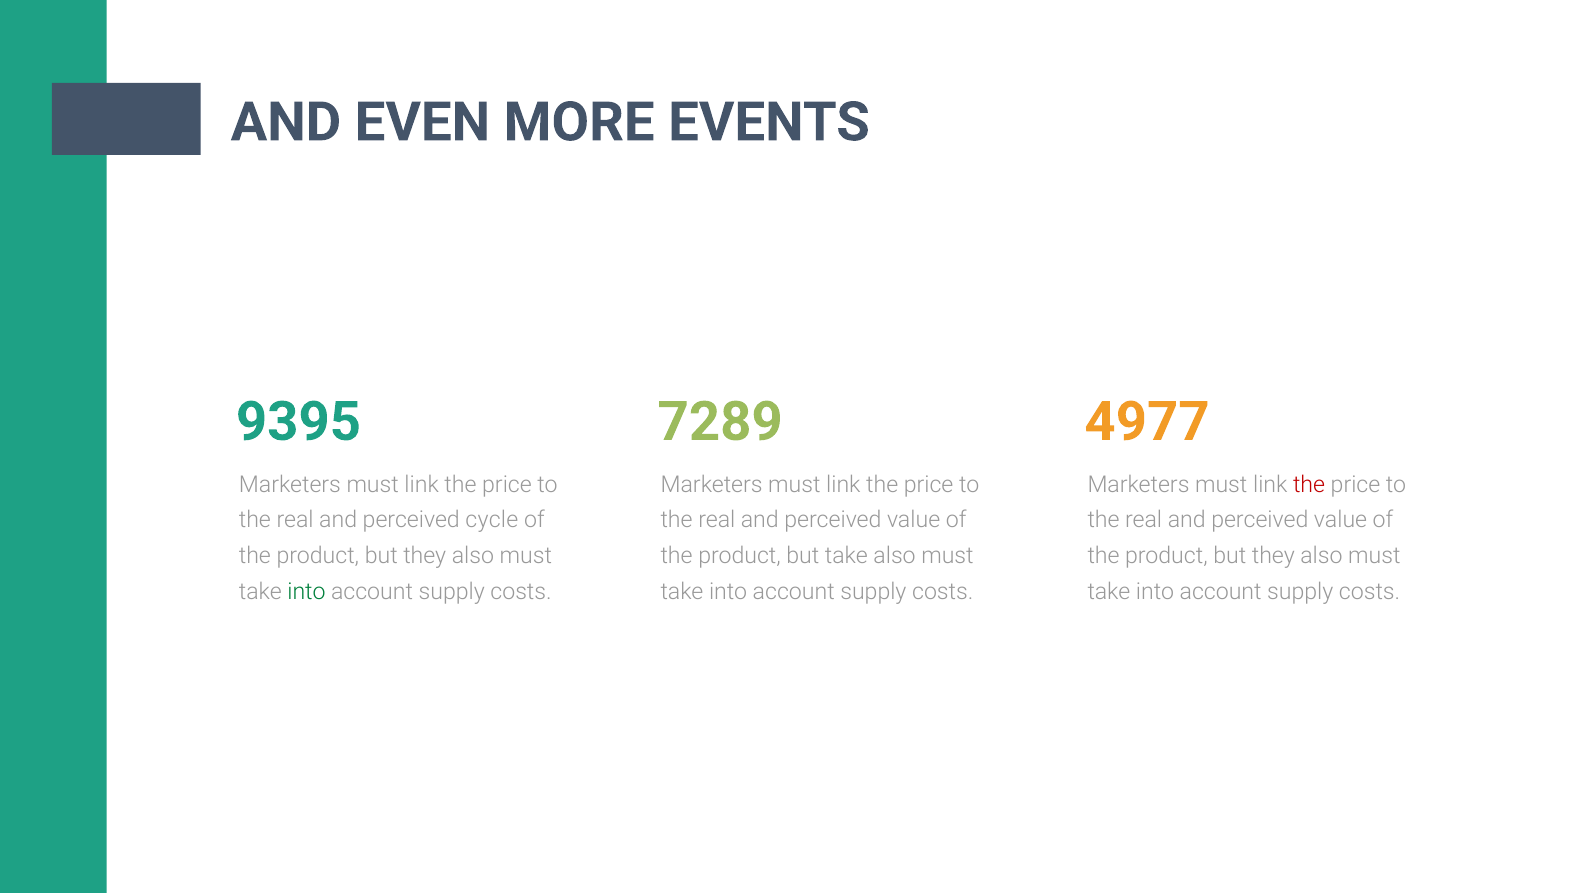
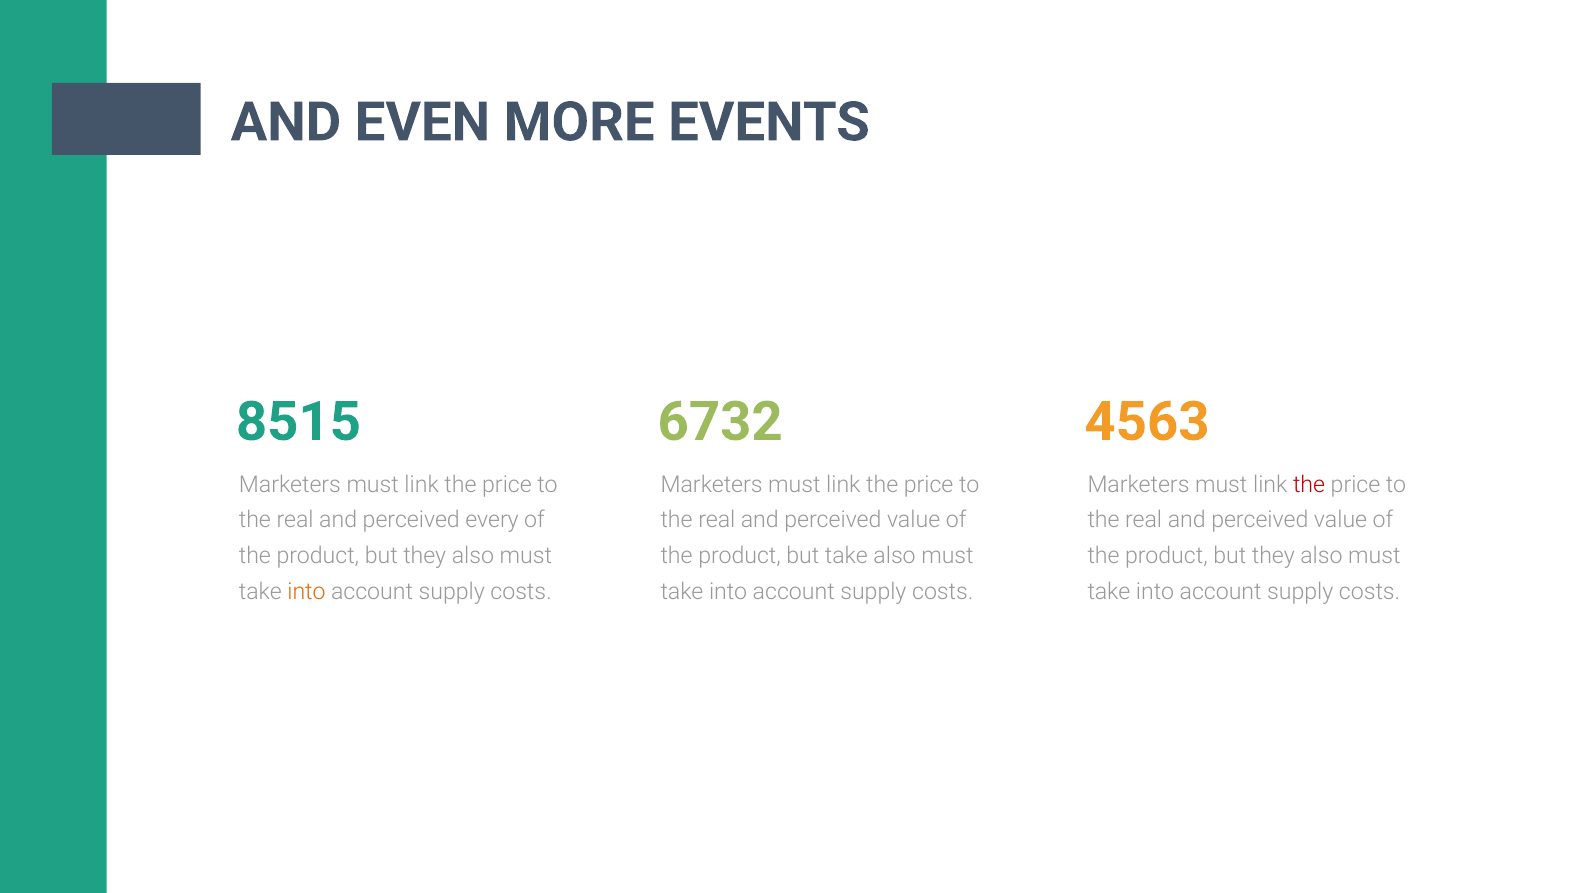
9395: 9395 -> 8515
7289: 7289 -> 6732
4977: 4977 -> 4563
cycle: cycle -> every
into at (306, 591) colour: green -> orange
